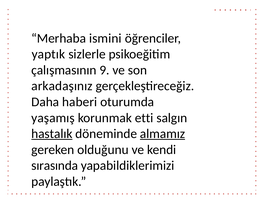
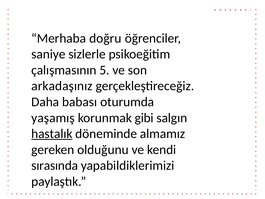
ismini: ismini -> doğru
yaptık: yaptık -> saniye
9: 9 -> 5
haberi: haberi -> babası
etti: etti -> gibi
almamız underline: present -> none
